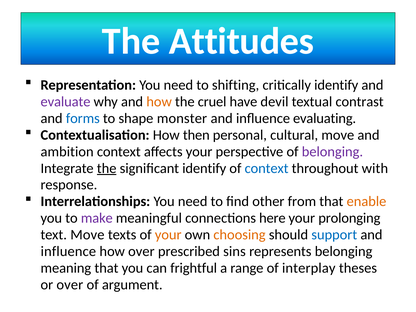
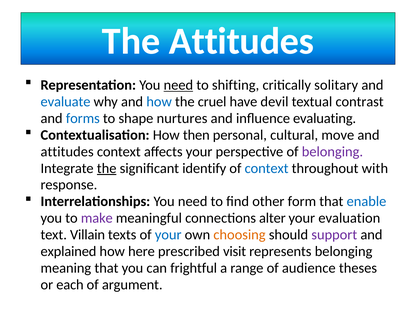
need at (178, 85) underline: none -> present
critically identify: identify -> solitary
evaluate colour: purple -> blue
how at (159, 102) colour: orange -> blue
monster: monster -> nurtures
ambition at (67, 152): ambition -> attitudes
from: from -> form
enable colour: orange -> blue
here: here -> alter
prolonging: prolonging -> evaluation
text Move: Move -> Villain
your at (168, 235) colour: orange -> blue
support colour: blue -> purple
influence at (68, 251): influence -> explained
how over: over -> here
sins: sins -> visit
interplay: interplay -> audience
or over: over -> each
